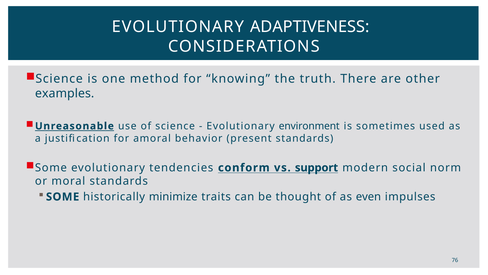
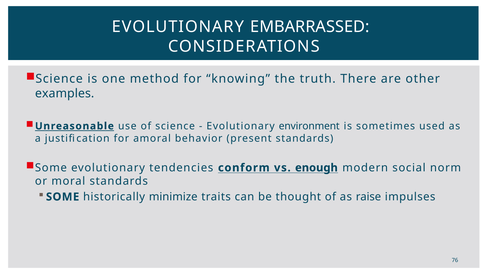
ADAPTIVENESS: ADAPTIVENESS -> EMBARRASSED
support: support -> enough
even: even -> raise
